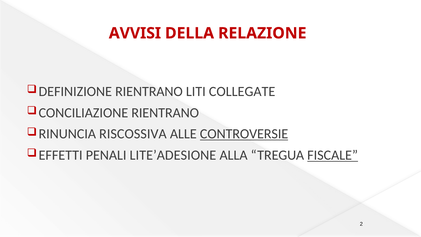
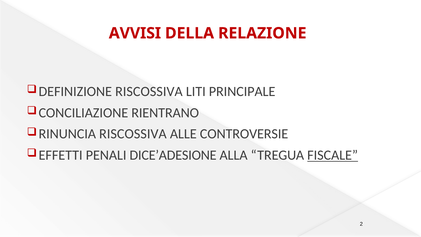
RIENTRANO at (149, 91): RIENTRANO -> RISCOSSIVA
COLLEGATE: COLLEGATE -> PRINCIPALE
CONTROVERSIE underline: present -> none
LITE’ADESIONE: LITE’ADESIONE -> DICE’ADESIONE
